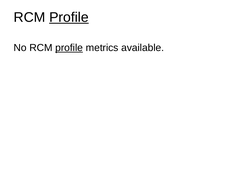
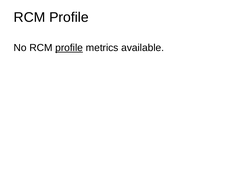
Profile at (69, 17) underline: present -> none
